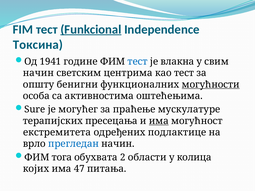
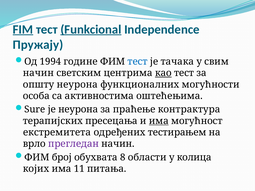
FIM underline: none -> present
Токсина: Токсина -> Пружају
1941: 1941 -> 1994
влакна: влакна -> тачака
као underline: none -> present
општу бенигни: бенигни -> неурона
могућности underline: present -> none
је могућег: могућег -> неурона
мускулатуре: мускулатуре -> контрактура
подлактице: подлактице -> тестирањем
прегледан colour: blue -> purple
тога: тога -> број
2: 2 -> 8
47: 47 -> 11
